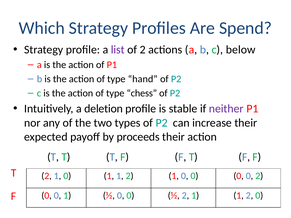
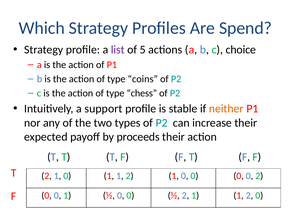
of 2: 2 -> 5
below: below -> choice
hand: hand -> coins
deletion: deletion -> support
neither colour: purple -> orange
